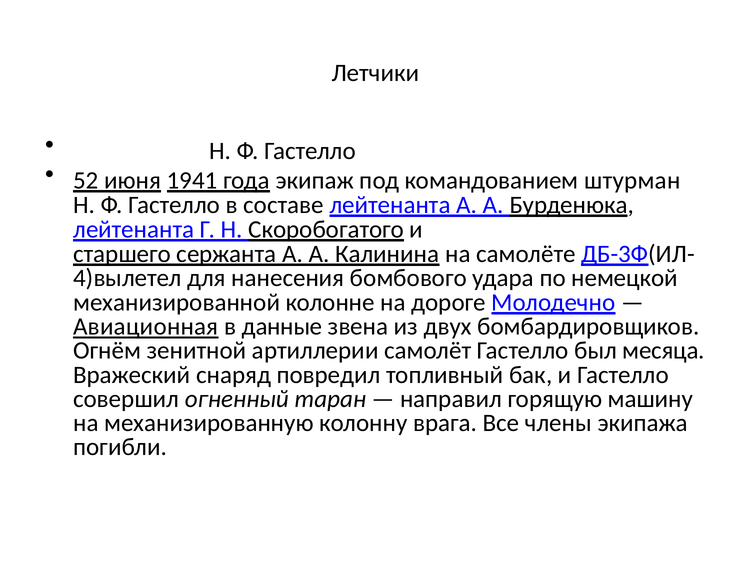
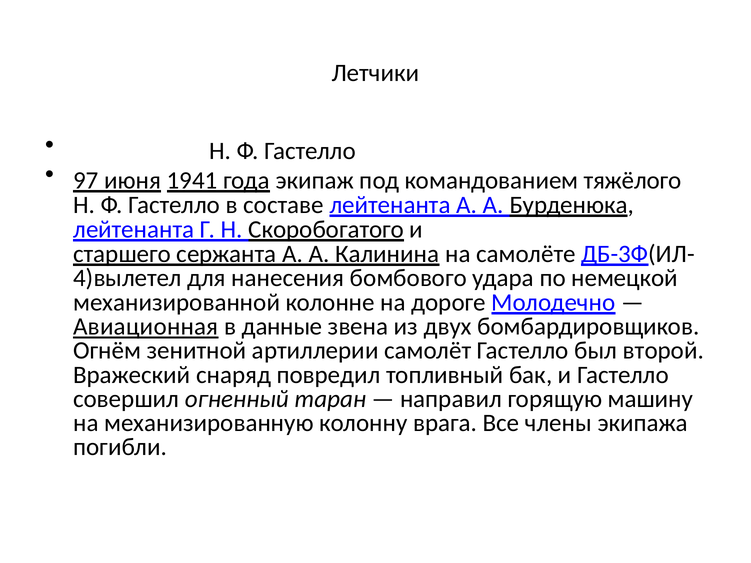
52: 52 -> 97
штурман: штурман -> тяжёлого
месяца: месяца -> второй
